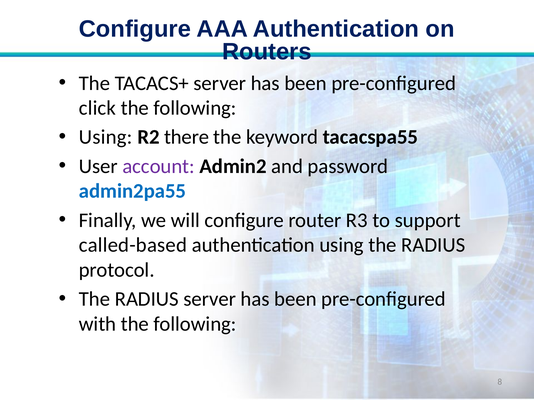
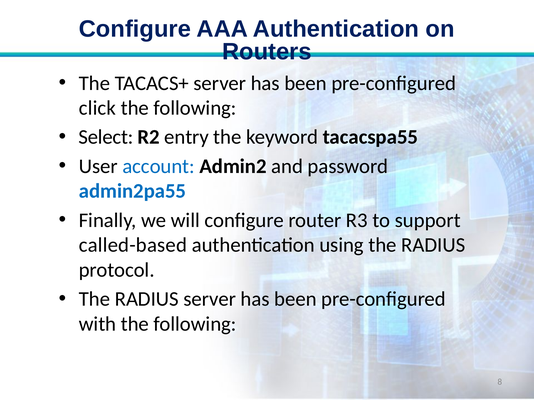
Using at (106, 137): Using -> Select
there: there -> entry
account colour: purple -> blue
